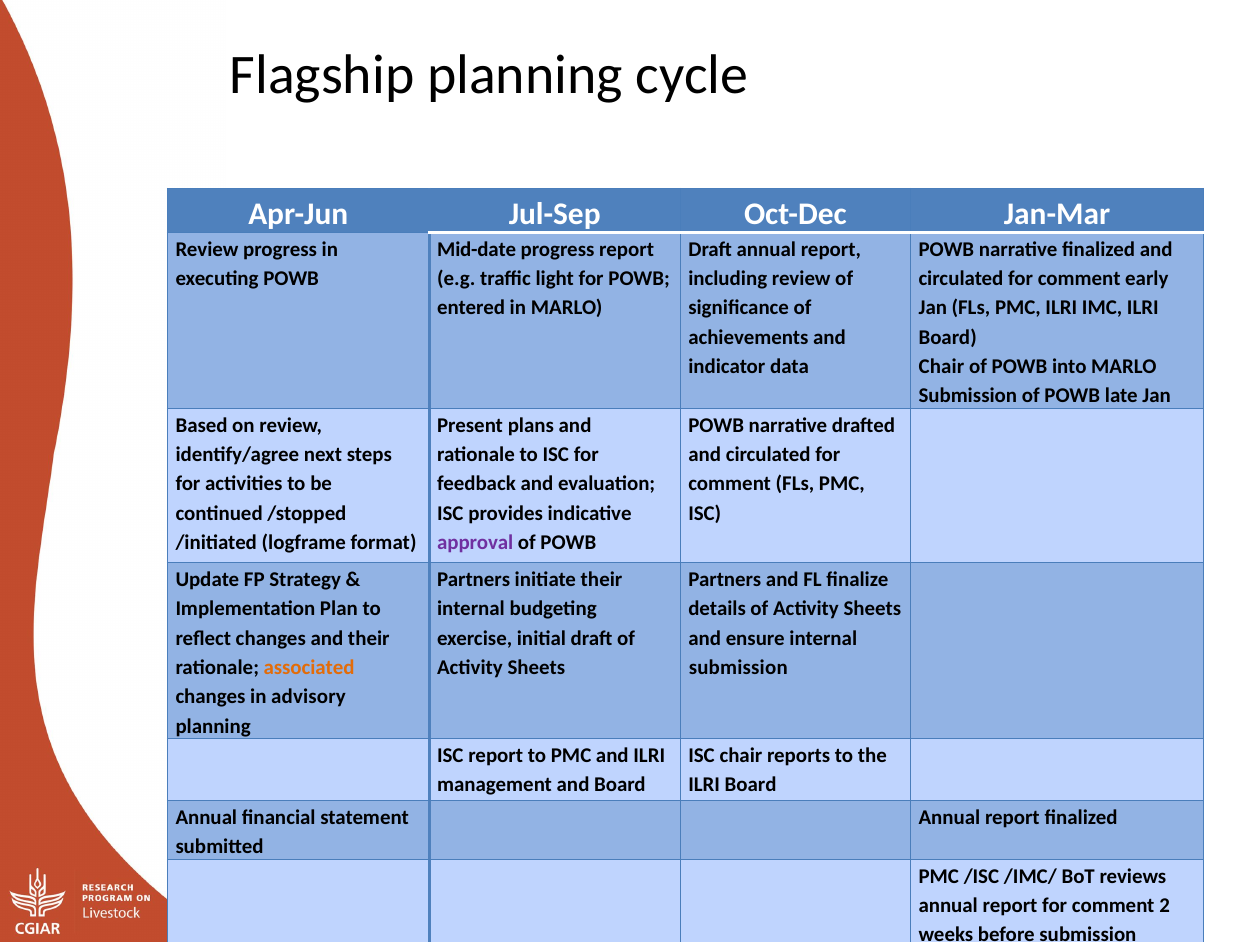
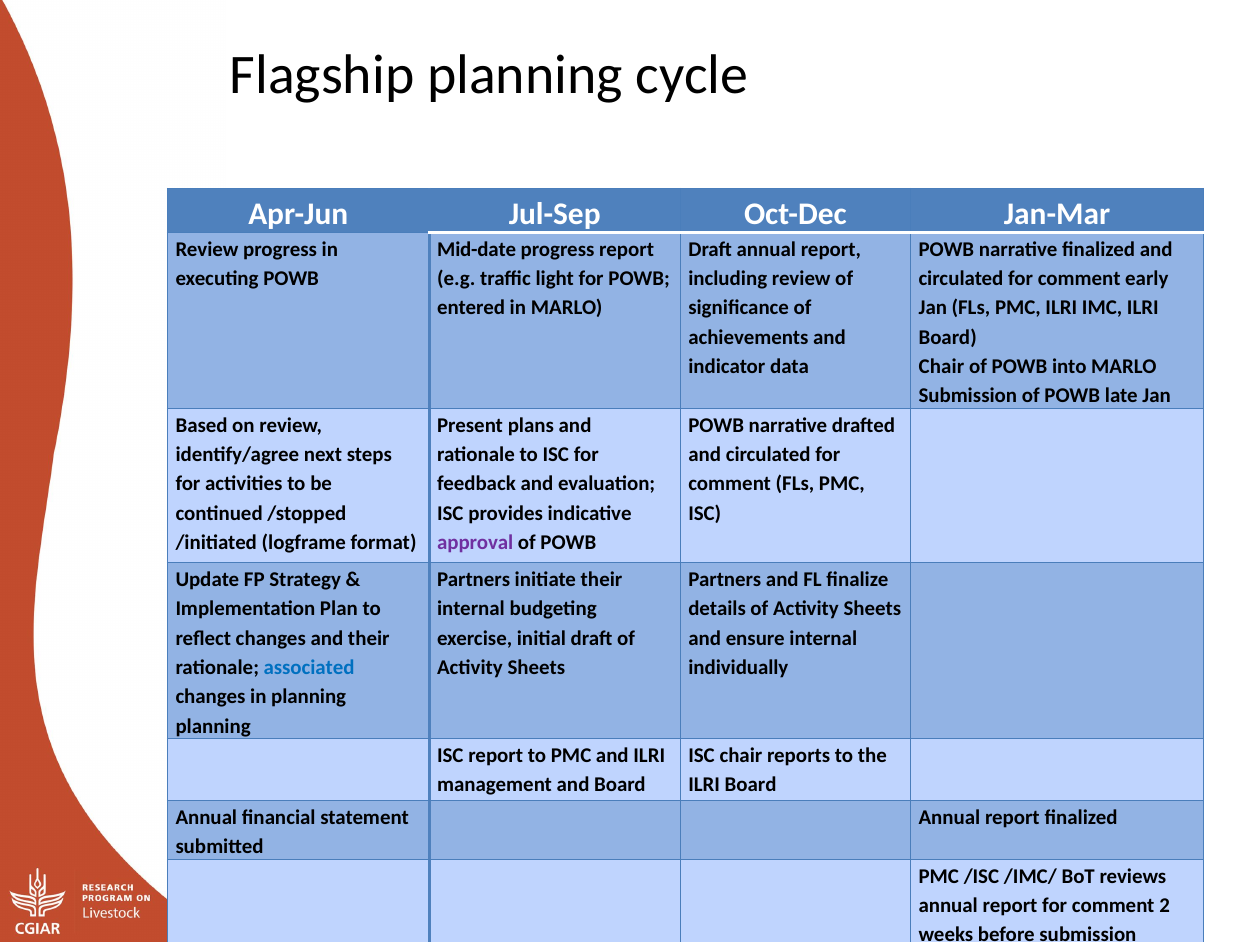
associated colour: orange -> blue
submission at (738, 668): submission -> individually
in advisory: advisory -> planning
